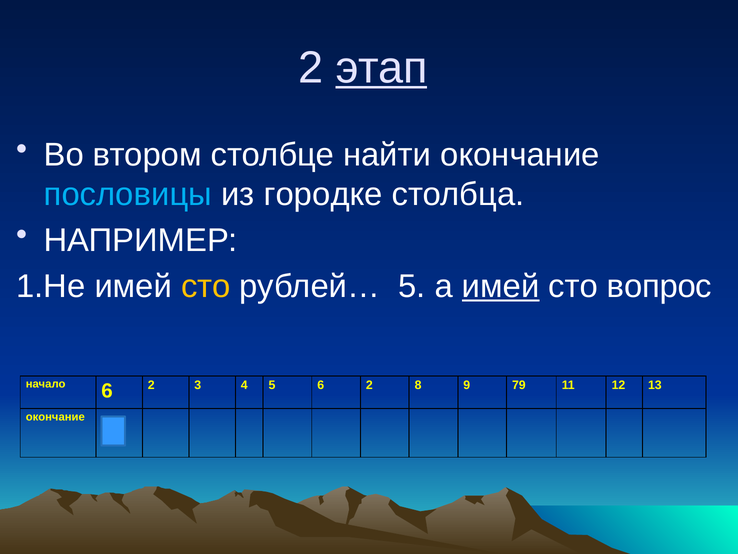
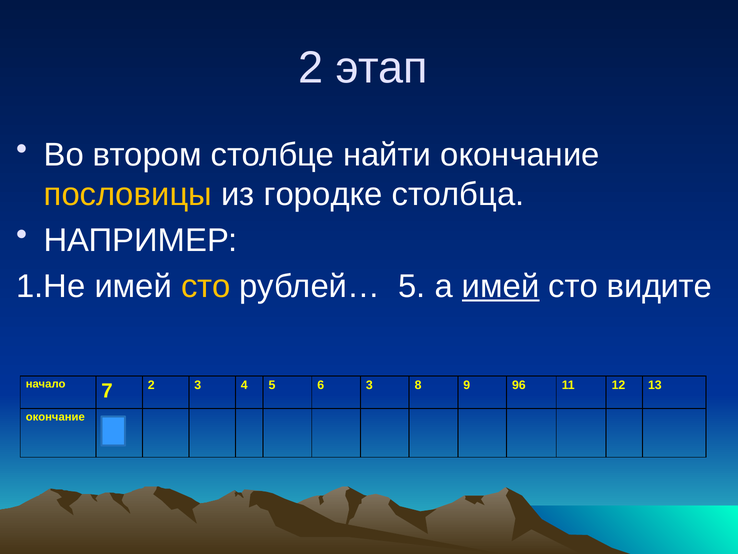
этап underline: present -> none
пословицы colour: light blue -> yellow
вопрос: вопрос -> видите
начало 6: 6 -> 7
5 6 2: 2 -> 3
79: 79 -> 96
